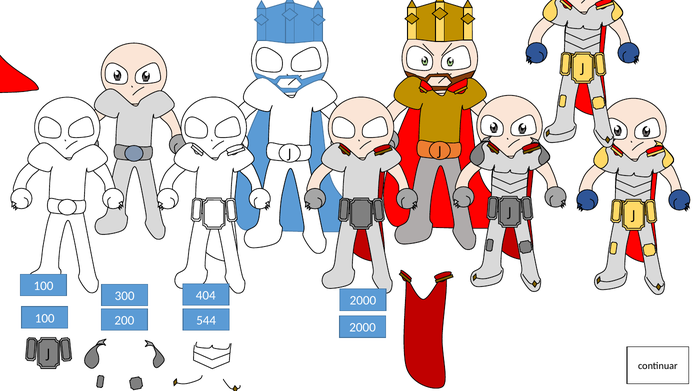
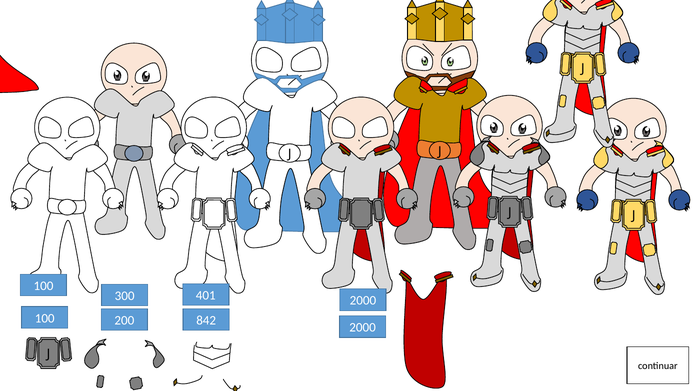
404: 404 -> 401
544: 544 -> 842
